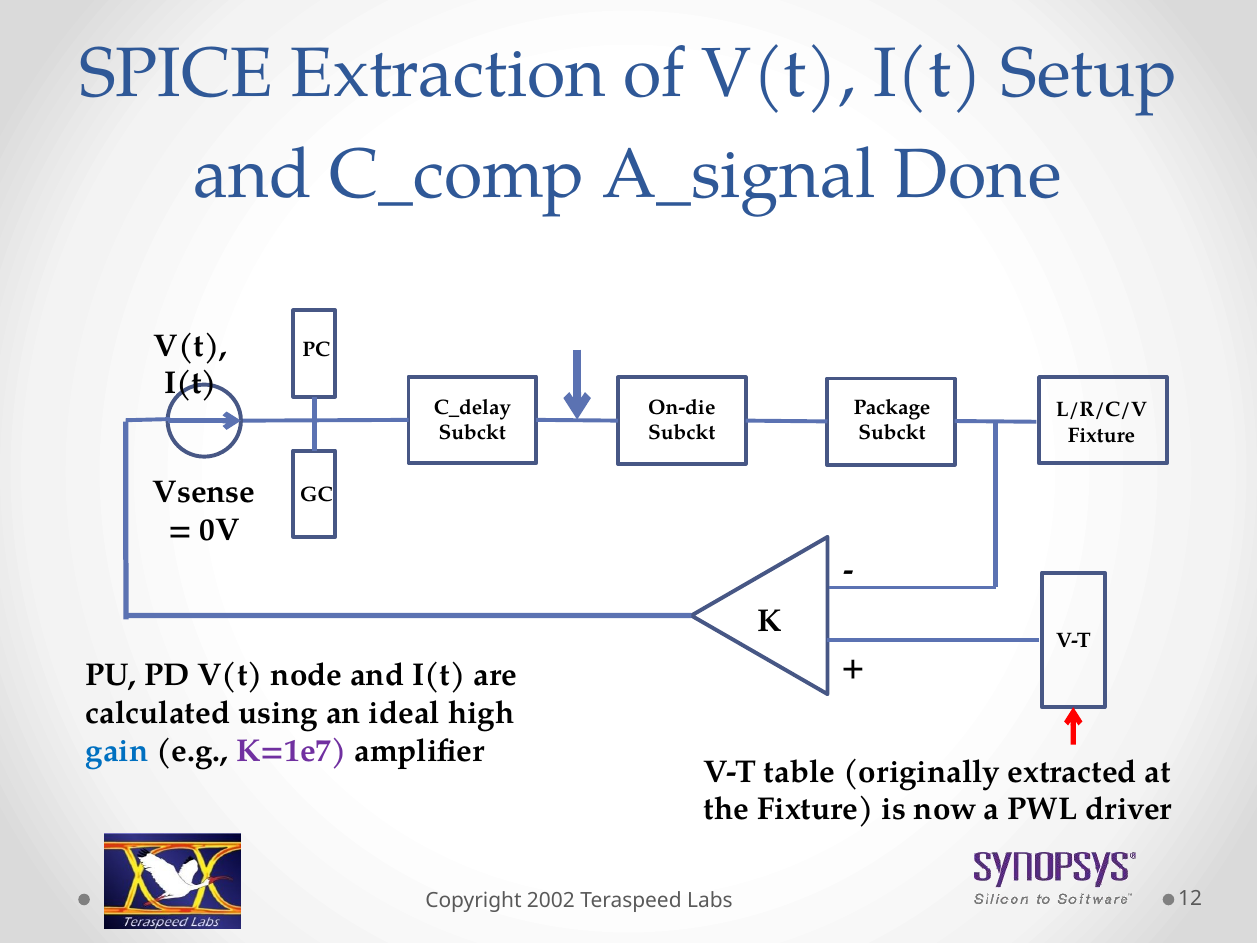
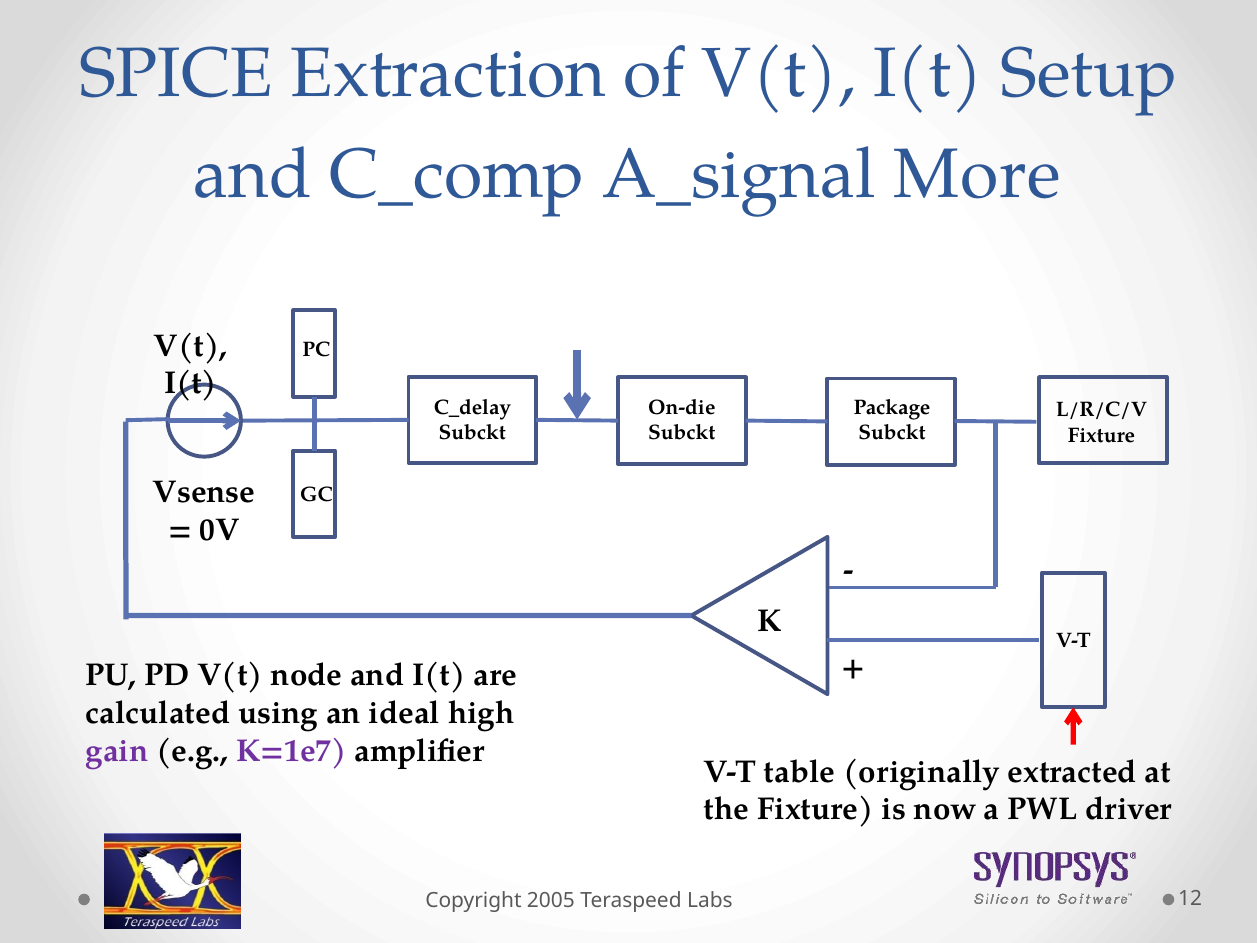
Done: Done -> More
gain colour: blue -> purple
2002: 2002 -> 2005
